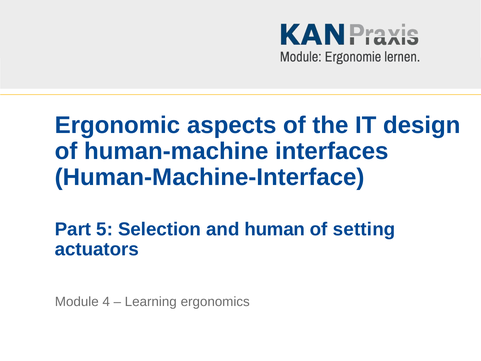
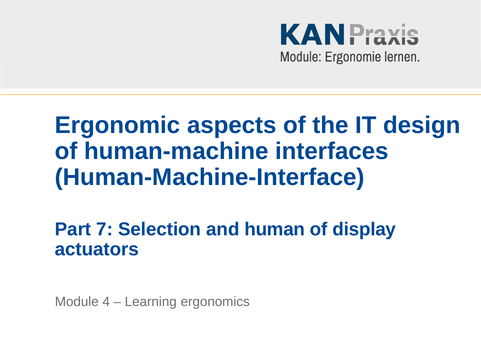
5: 5 -> 7
setting: setting -> display
